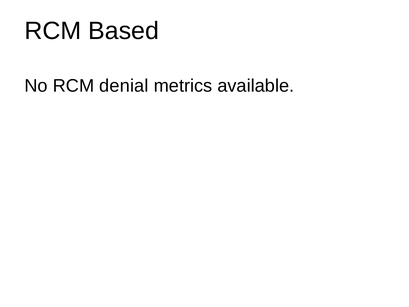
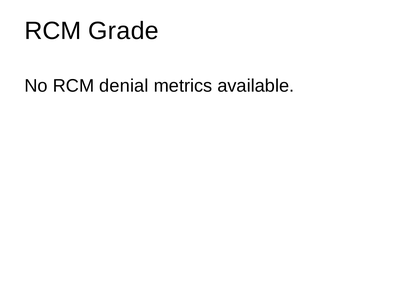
Based: Based -> Grade
